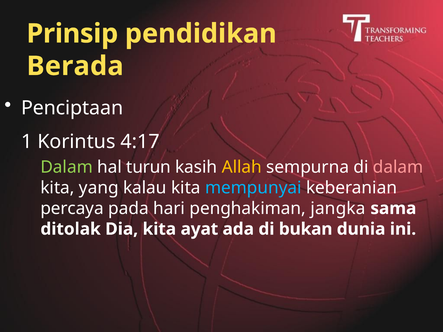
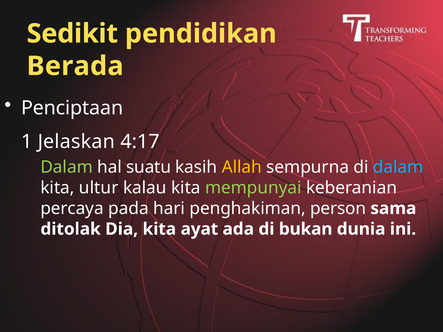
Prinsip: Prinsip -> Sedikit
Korintus: Korintus -> Jelaskan
turun: turun -> suatu
dalam at (398, 167) colour: pink -> light blue
yang: yang -> ultur
mempunyai colour: light blue -> light green
jangka: jangka -> person
